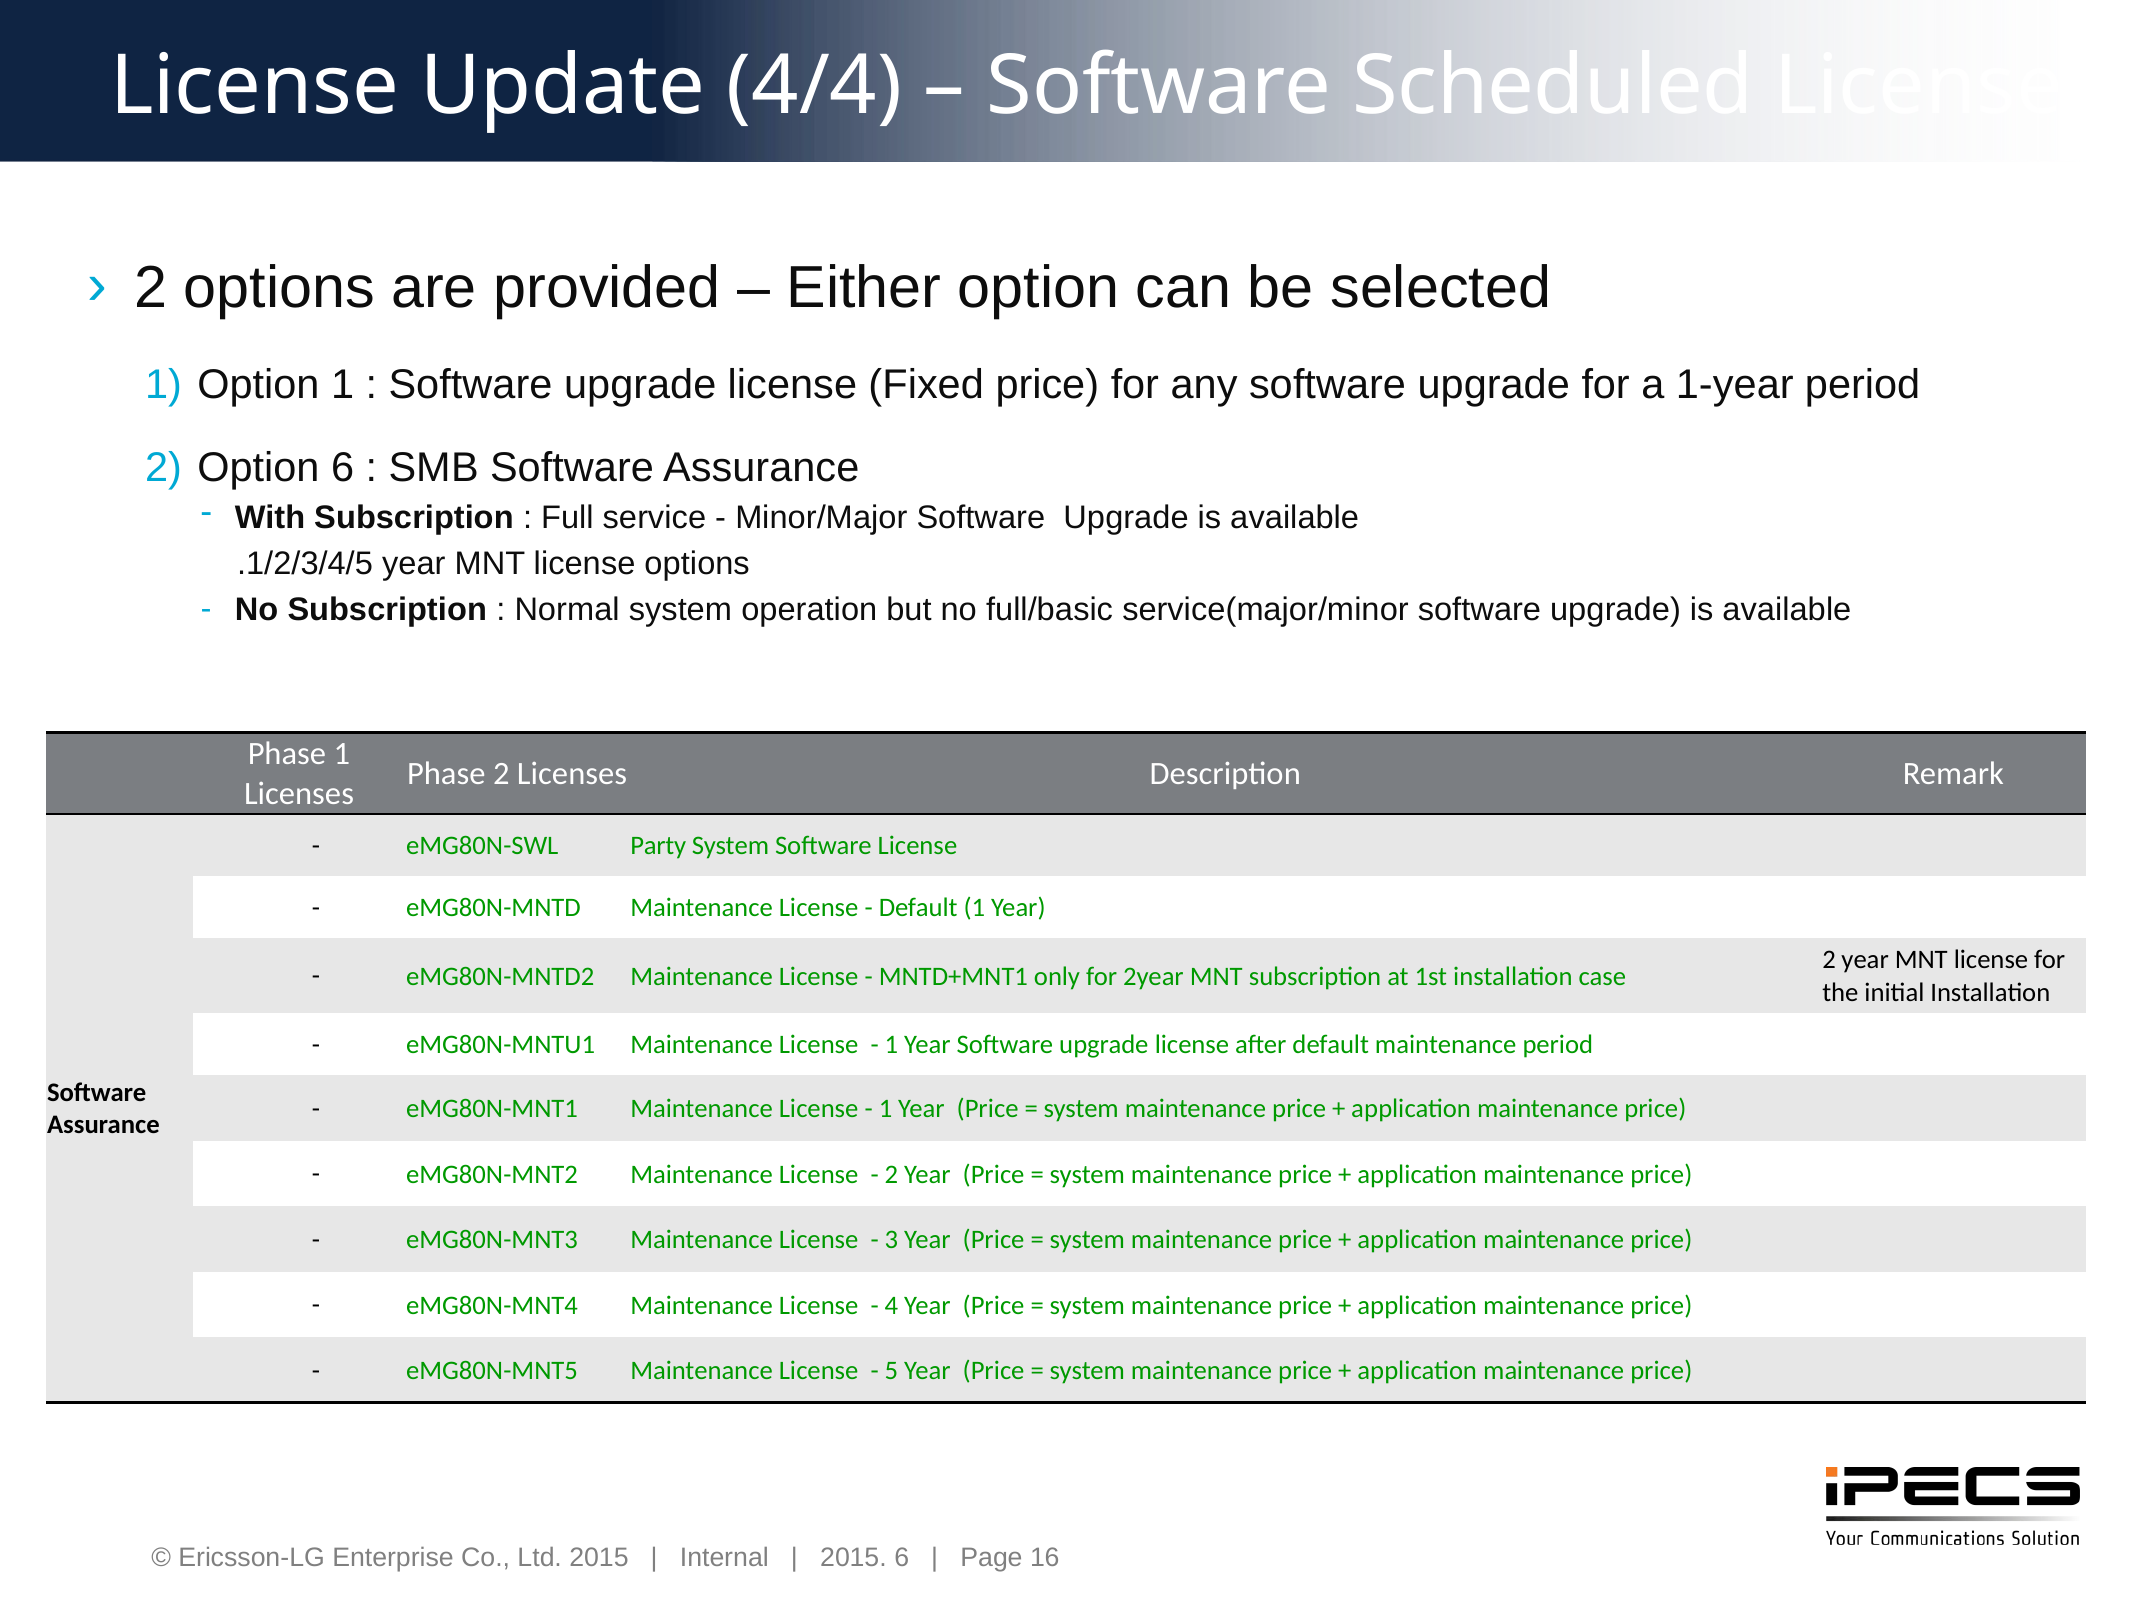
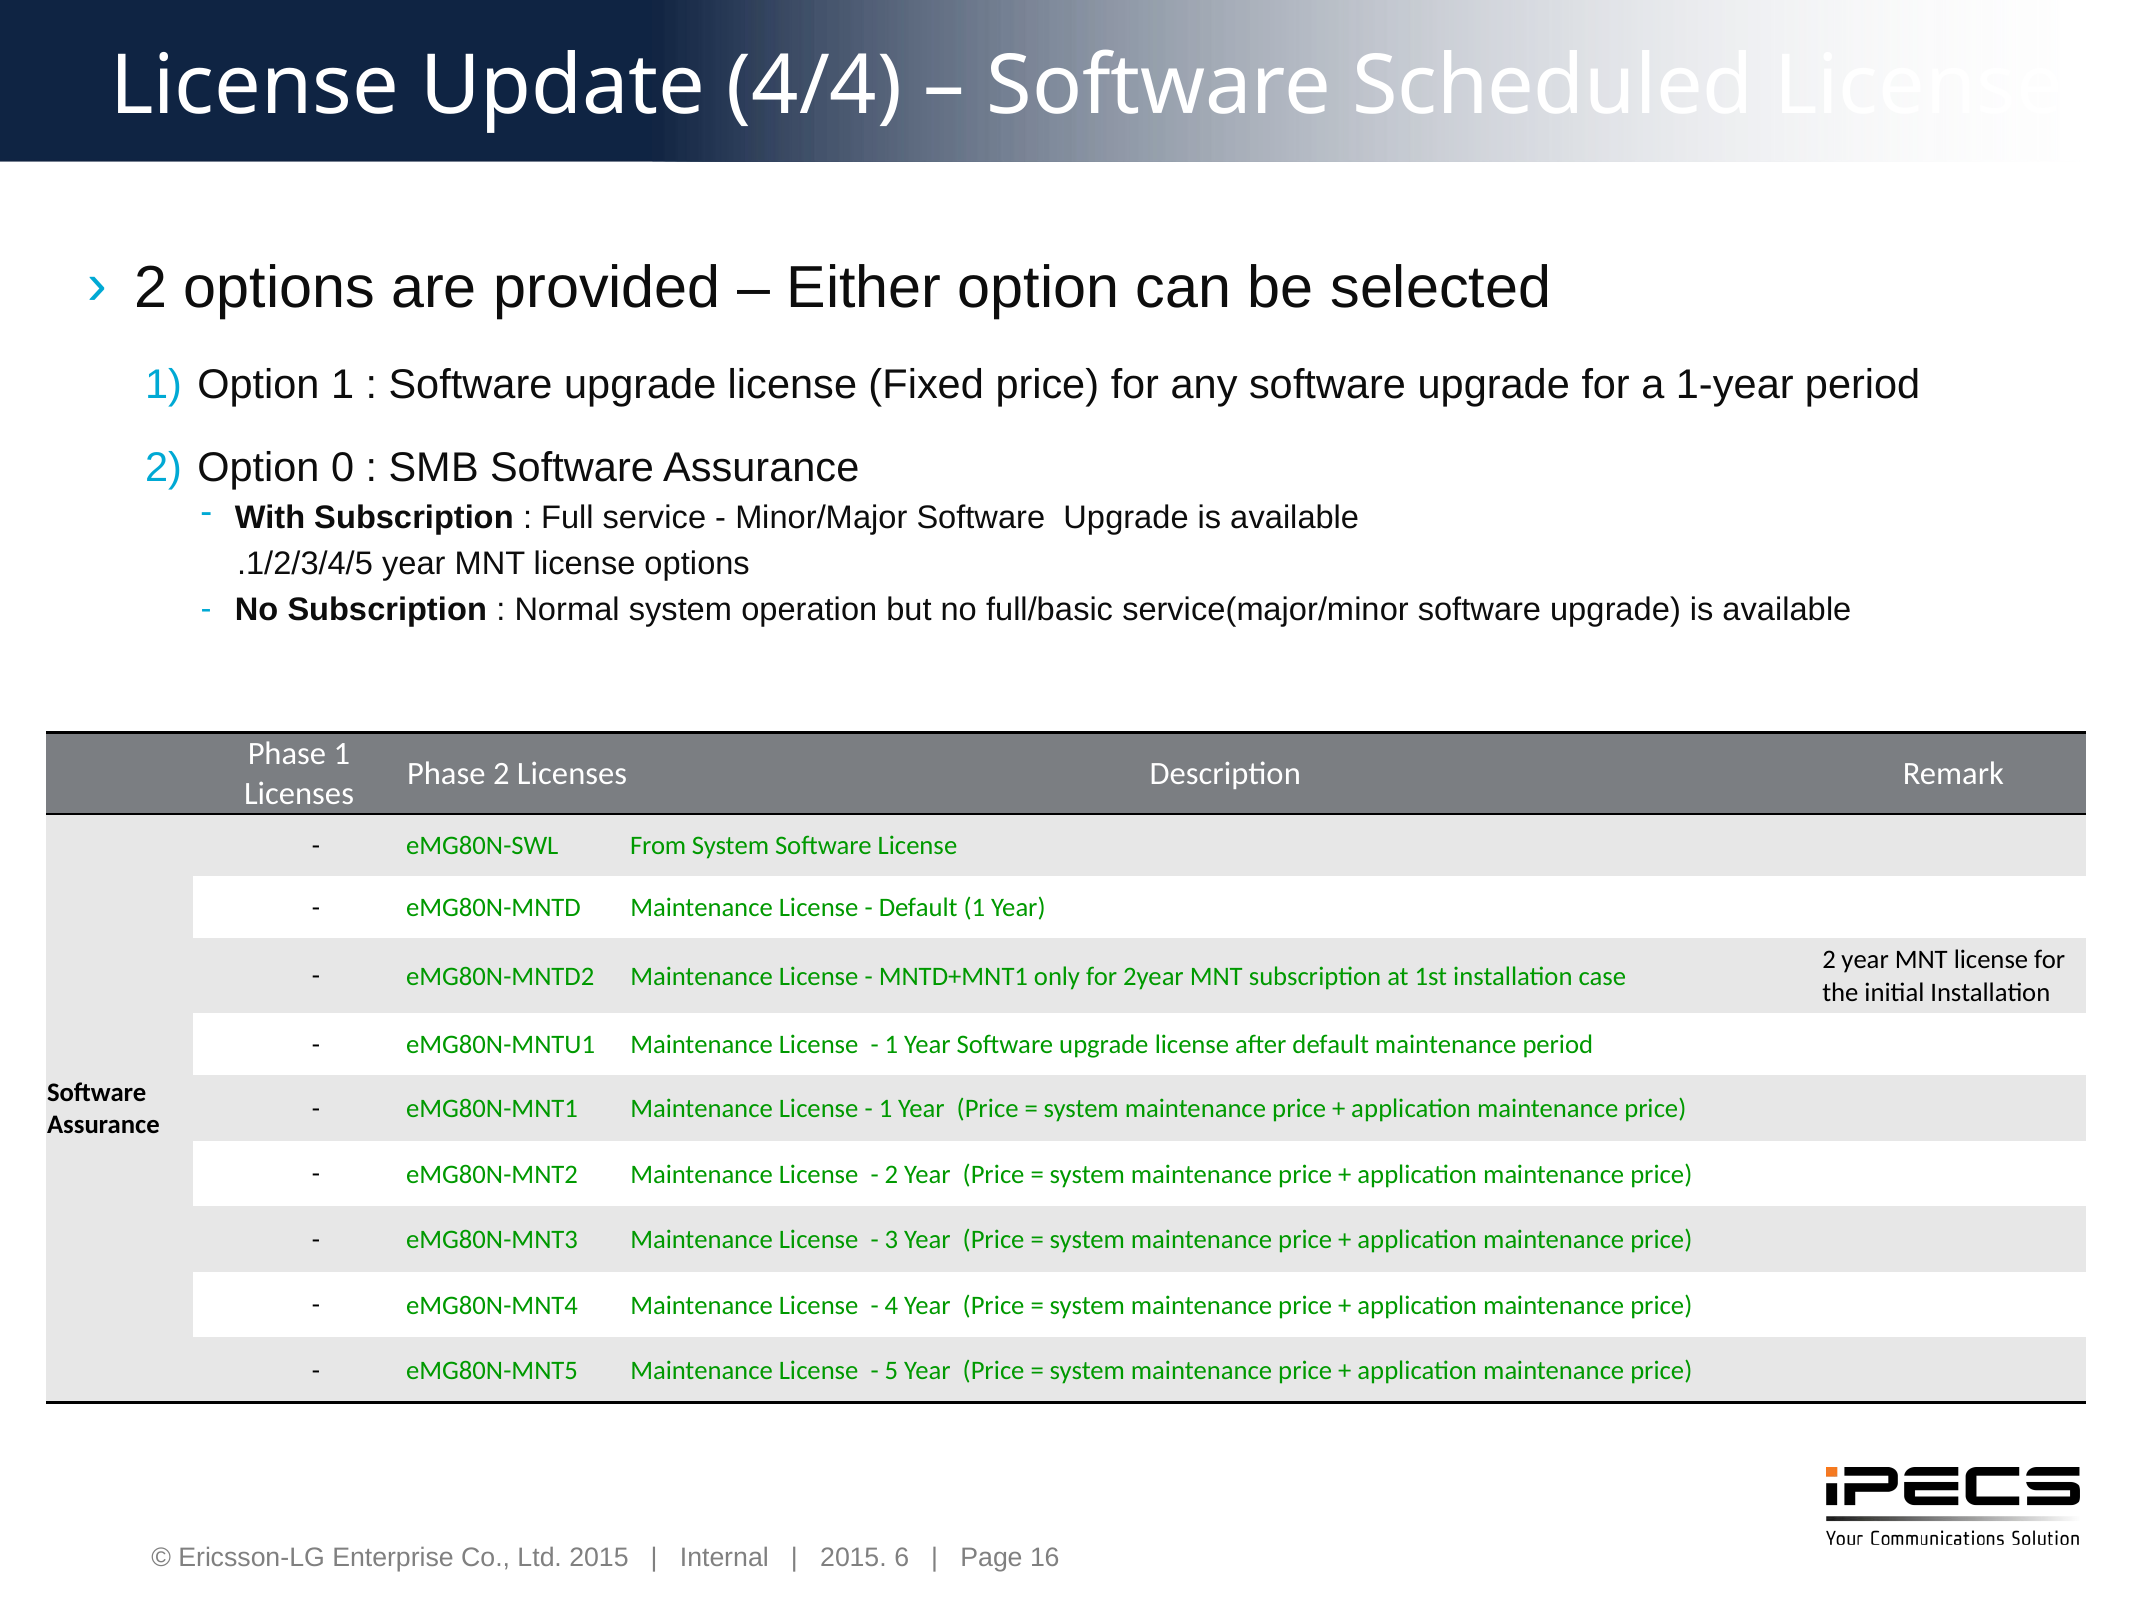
Option 6: 6 -> 0
Party: Party -> From
